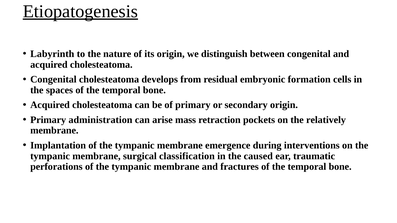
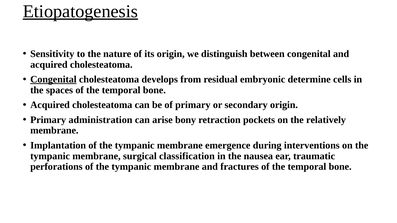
Labyrinth: Labyrinth -> Sensitivity
Congenital at (53, 80) underline: none -> present
formation: formation -> determine
mass: mass -> bony
caused: caused -> nausea
